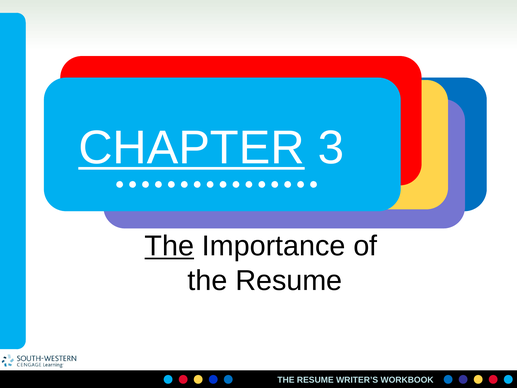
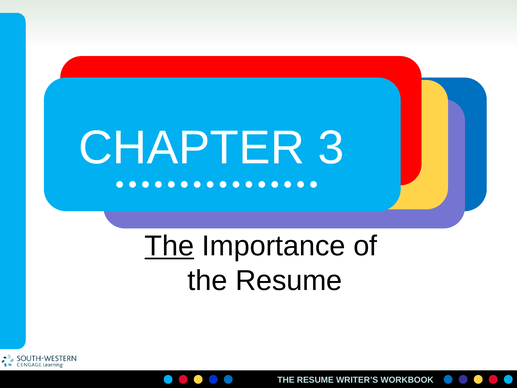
CHAPTER underline: present -> none
